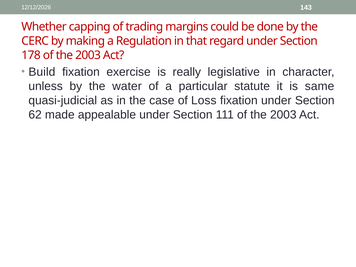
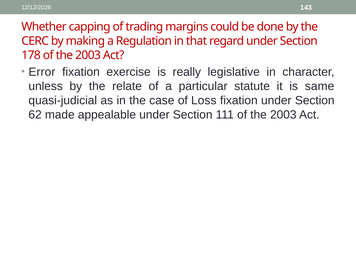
Build: Build -> Error
water: water -> relate
